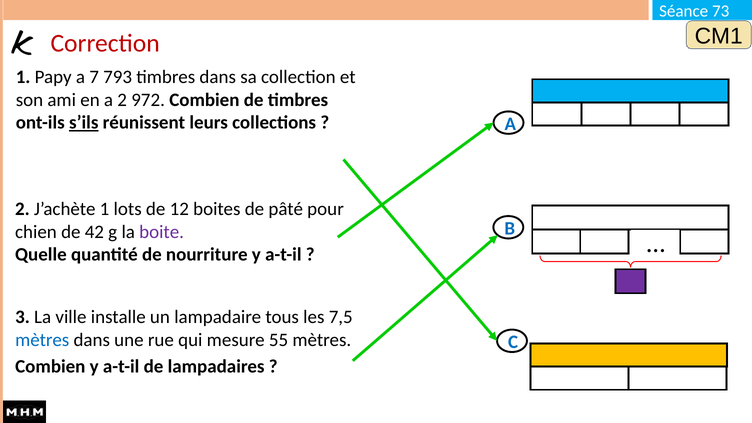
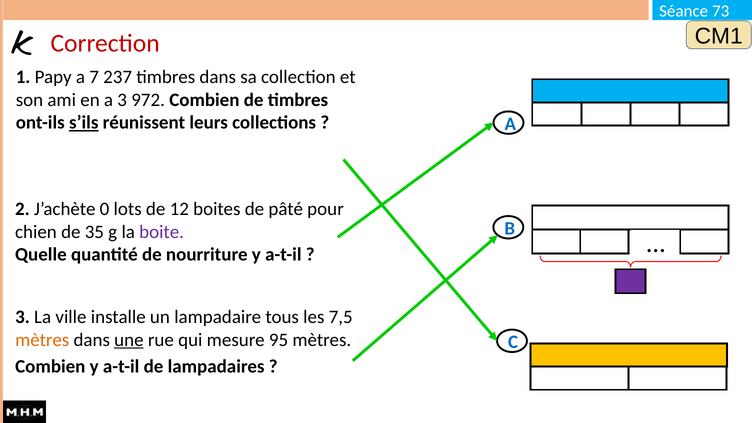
793: 793 -> 237
a 2: 2 -> 3
J’achète 1: 1 -> 0
42: 42 -> 35
mètres at (42, 340) colour: blue -> orange
une underline: none -> present
55: 55 -> 95
